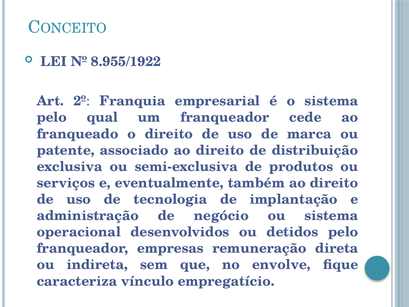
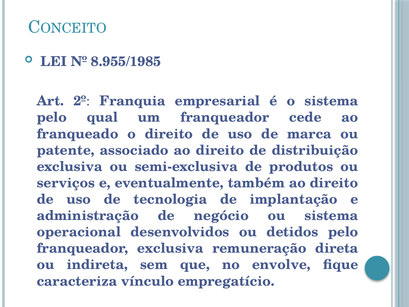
8.955/1922: 8.955/1922 -> 8.955/1985
franqueador empresas: empresas -> exclusiva
